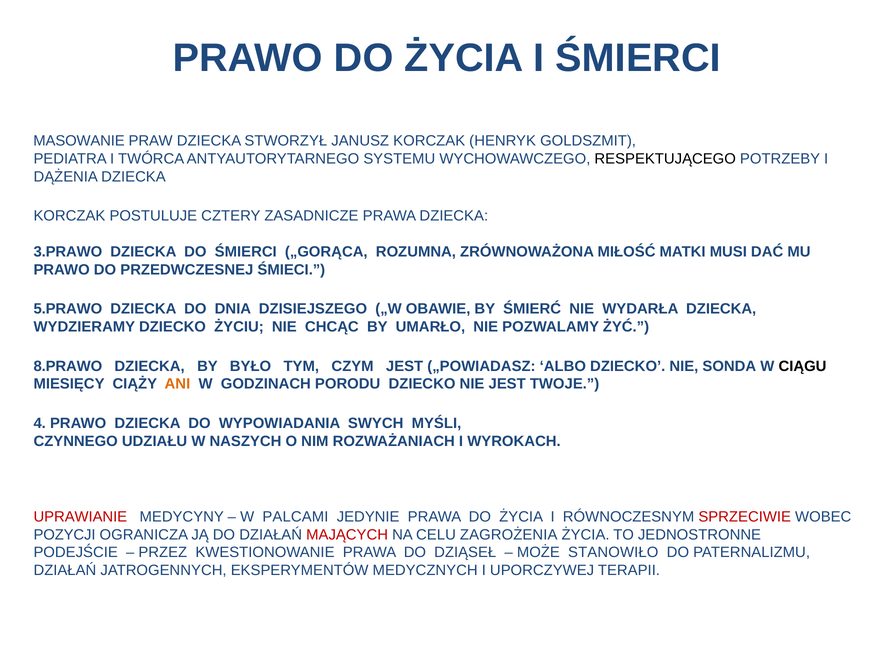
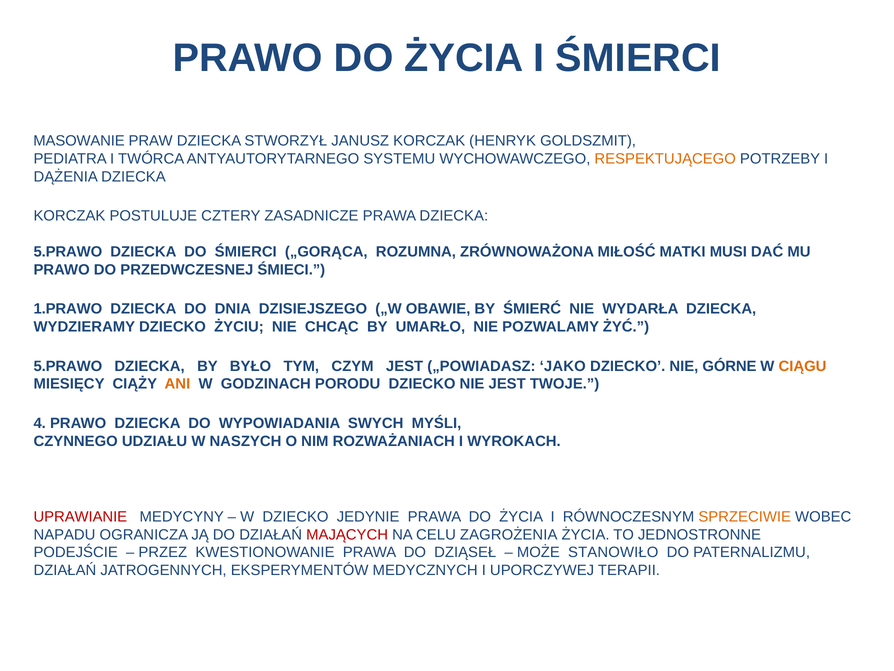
RESPEKTUJĄCEGO colour: black -> orange
3.PRAWO at (68, 252): 3.PRAWO -> 5.PRAWO
5.PRAWO: 5.PRAWO -> 1.PRAWO
8.PRAWO at (68, 366): 8.PRAWO -> 5.PRAWO
ALBO: ALBO -> JAKO
SONDA: SONDA -> GÓRNE
CIĄGU colour: black -> orange
W PALCAMI: PALCAMI -> DZIECKO
SPRZECIWIE colour: red -> orange
POZYCJI: POZYCJI -> NAPADU
